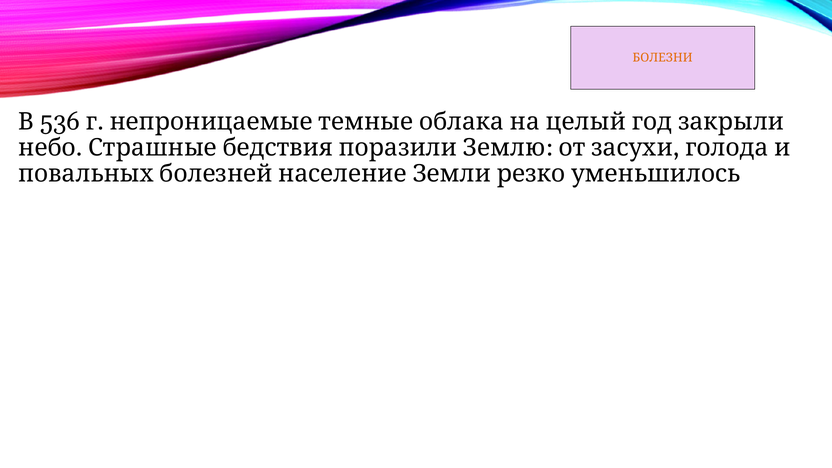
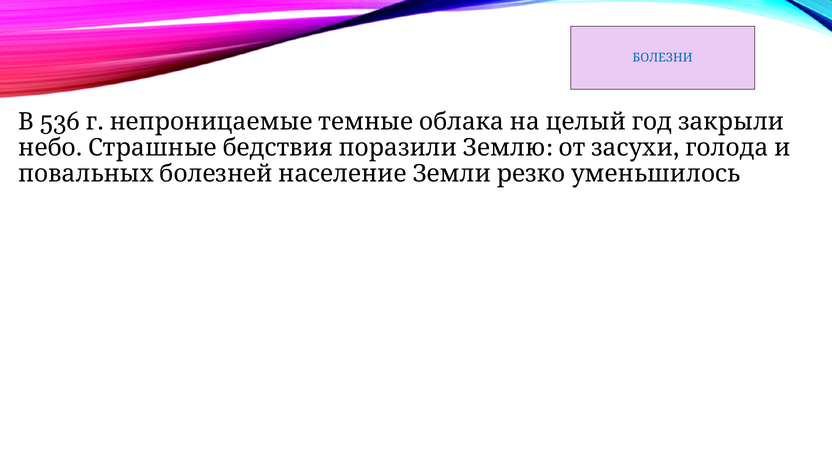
БОЛЕЗНИ colour: orange -> blue
